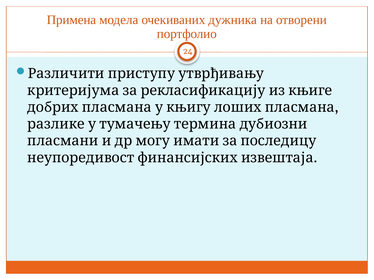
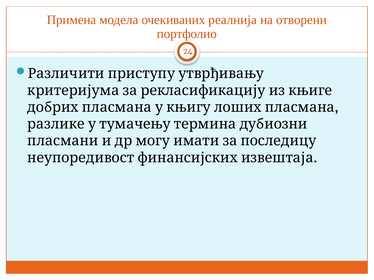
дужника: дужника -> реалнија
